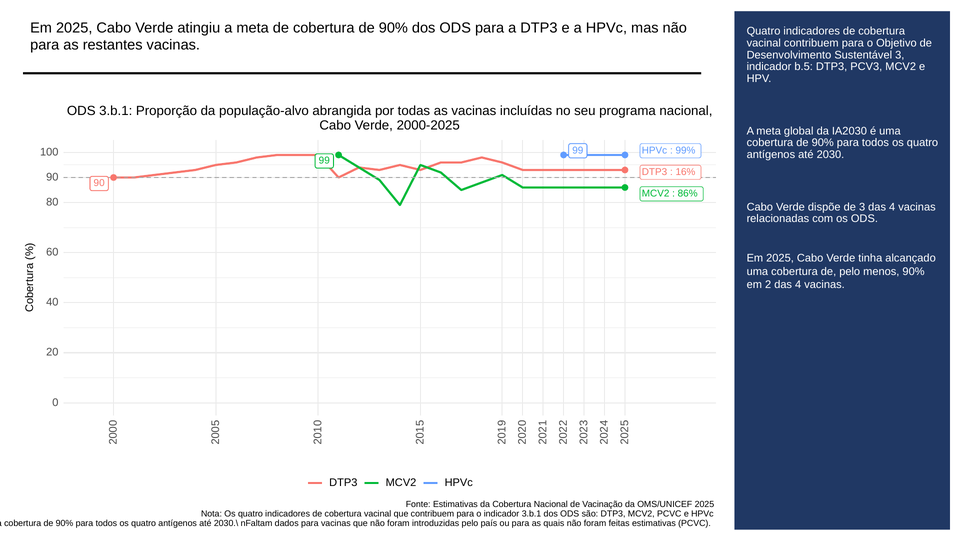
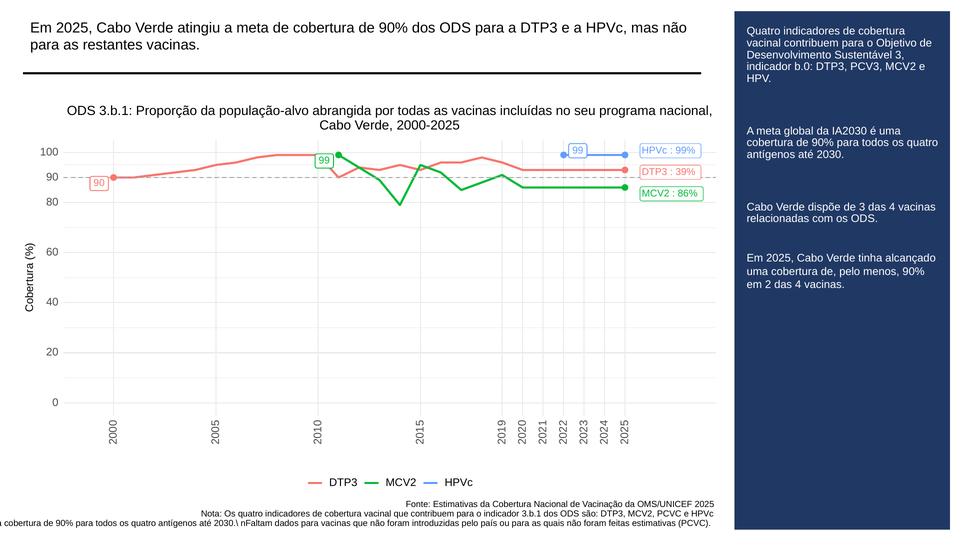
b.5: b.5 -> b.0
16%: 16% -> 39%
